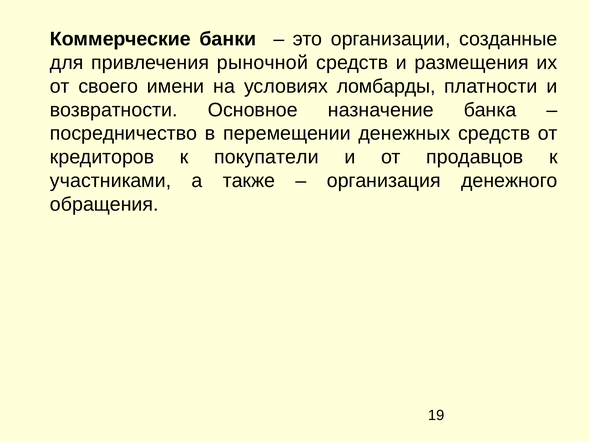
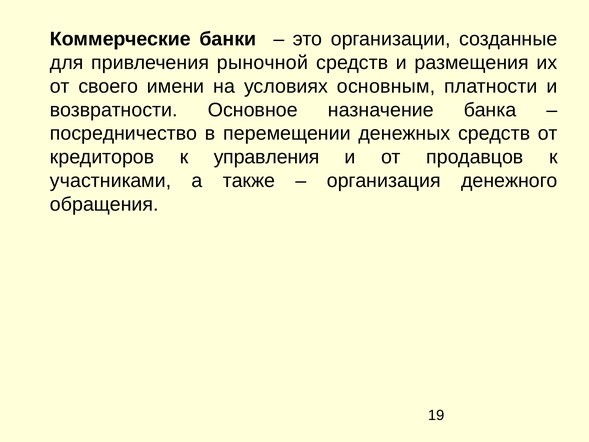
ломбарды: ломбарды -> основным
покупатели: покупатели -> управления
